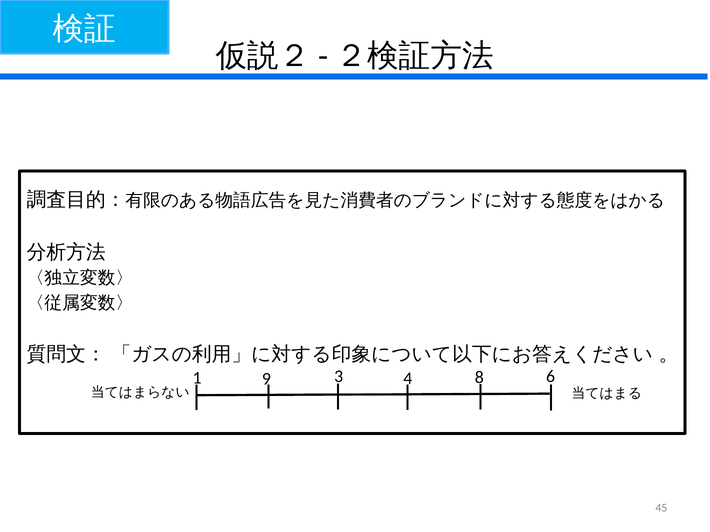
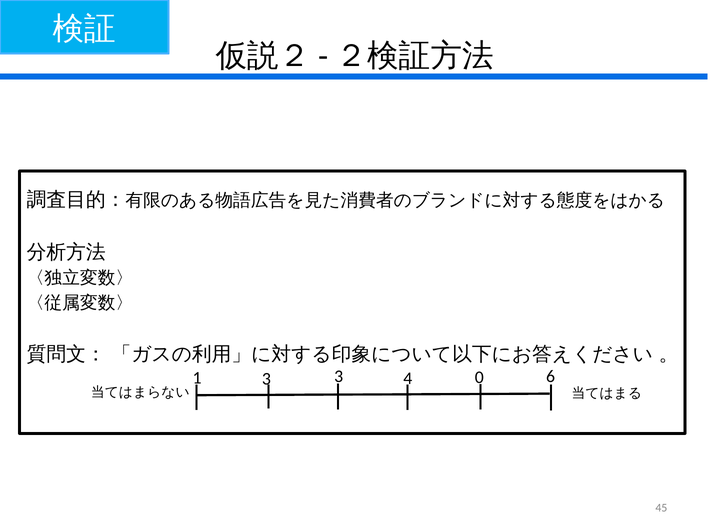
1 9: 9 -> 3
8: 8 -> 0
